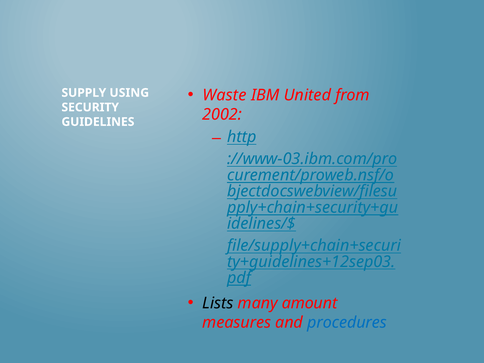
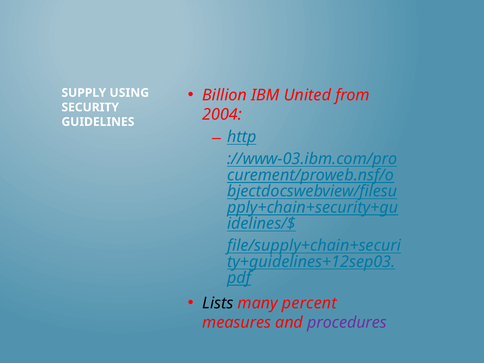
Waste: Waste -> Billion
2002: 2002 -> 2004
amount: amount -> percent
procedures colour: blue -> purple
